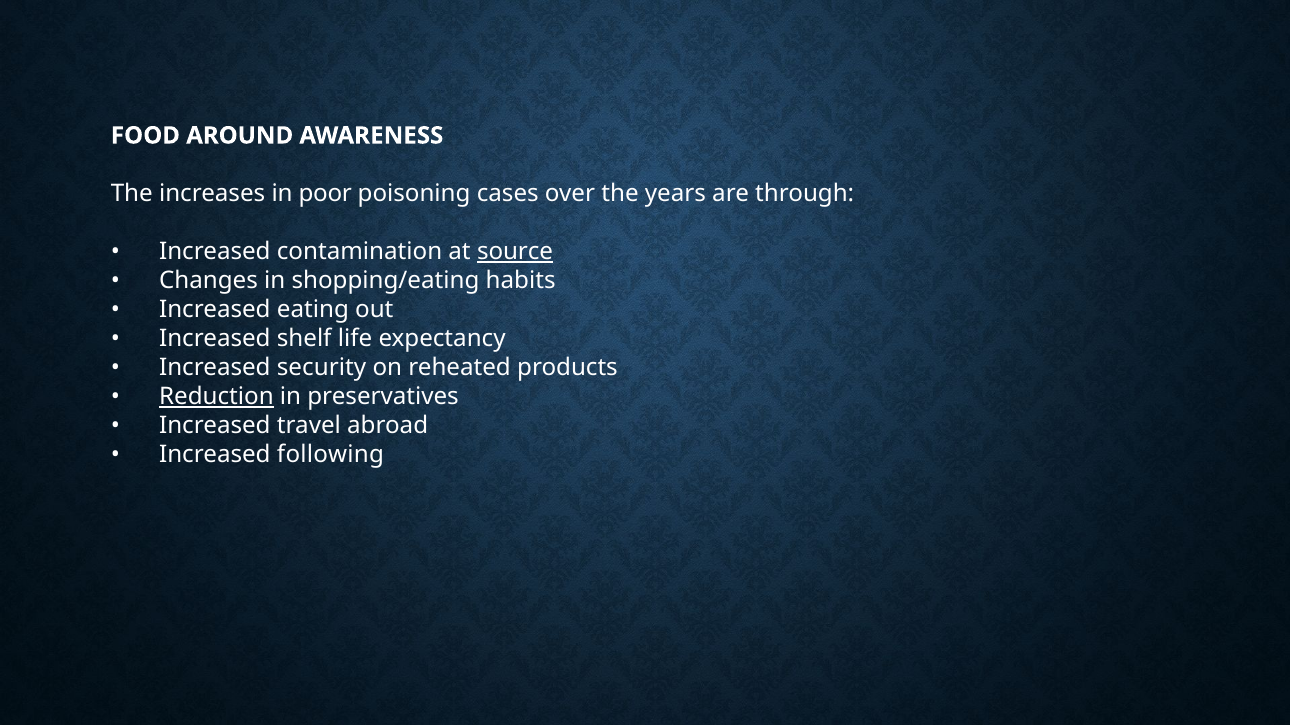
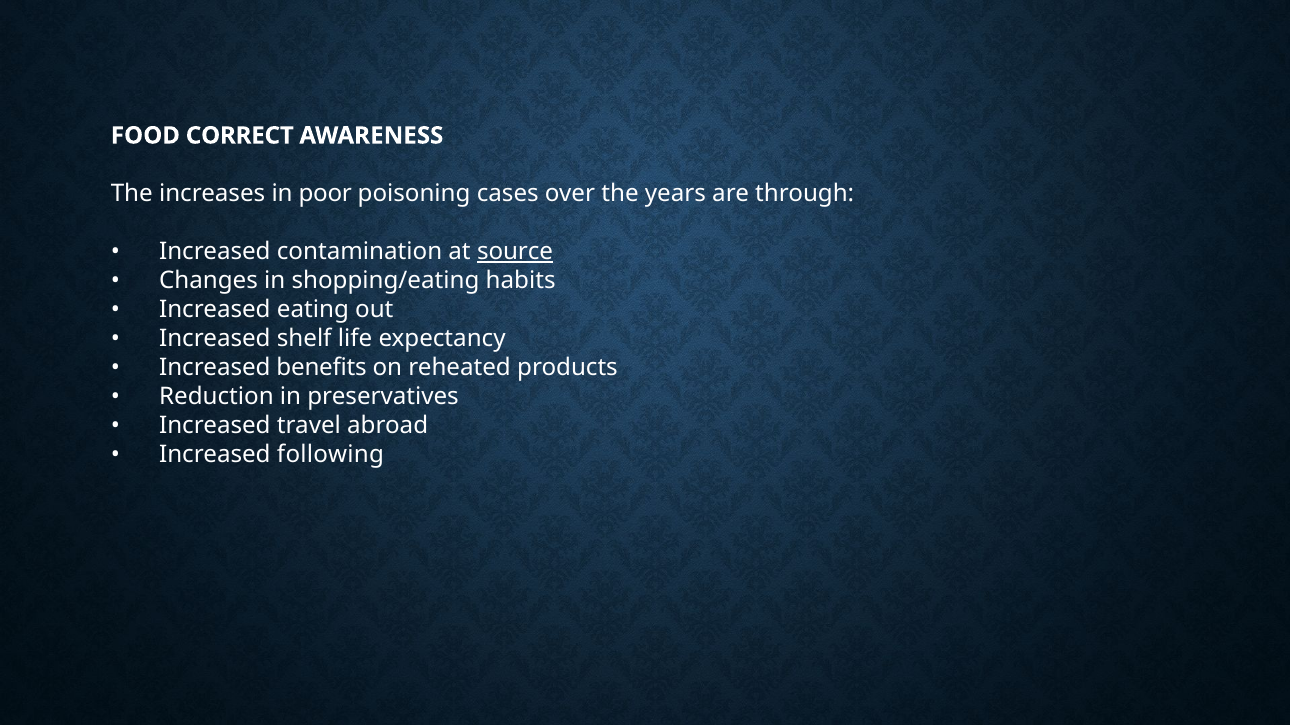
AROUND: AROUND -> CORRECT
security: security -> benefits
Reduction underline: present -> none
